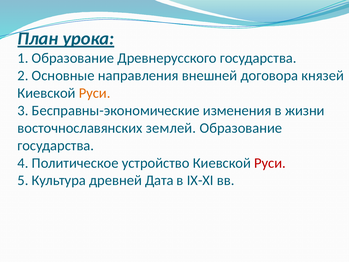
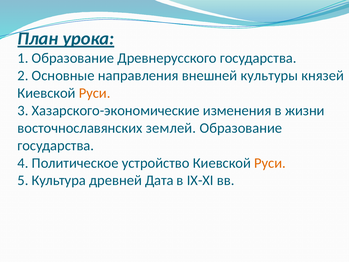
договора: договора -> культуры
Бесправны-экономические: Бесправны-экономические -> Хазарского-экономические
Руси at (270, 163) colour: red -> orange
